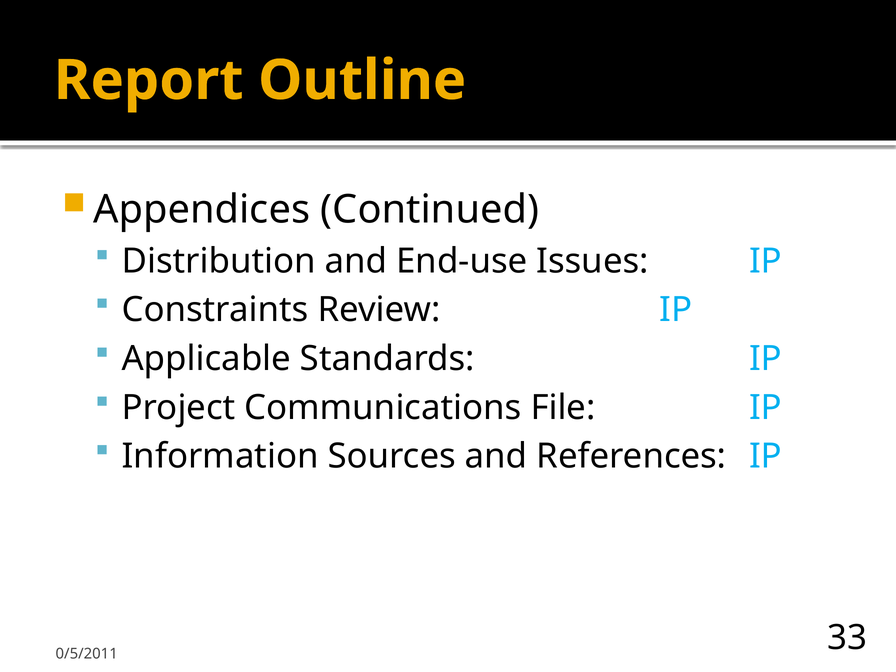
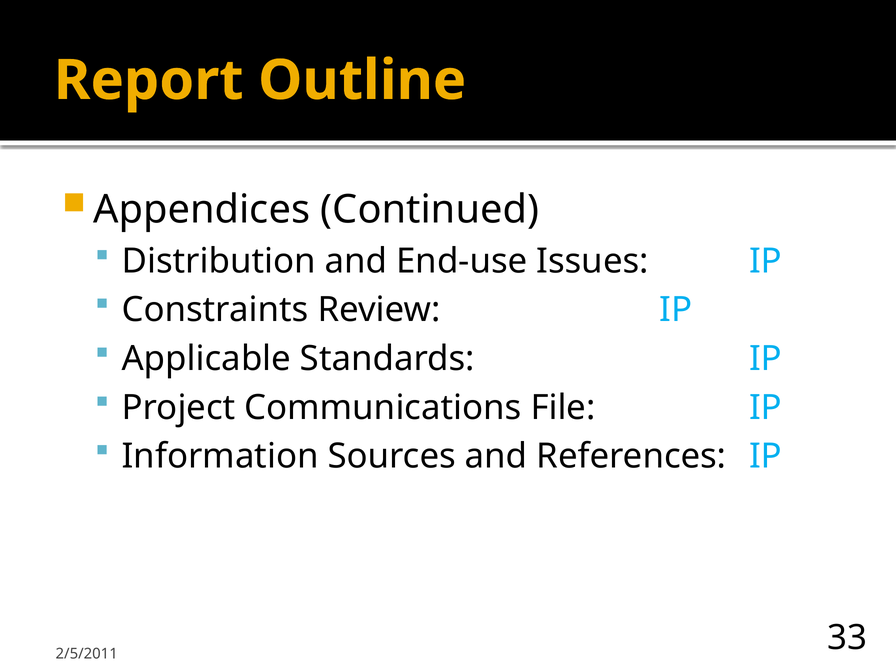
0/5/2011: 0/5/2011 -> 2/5/2011
